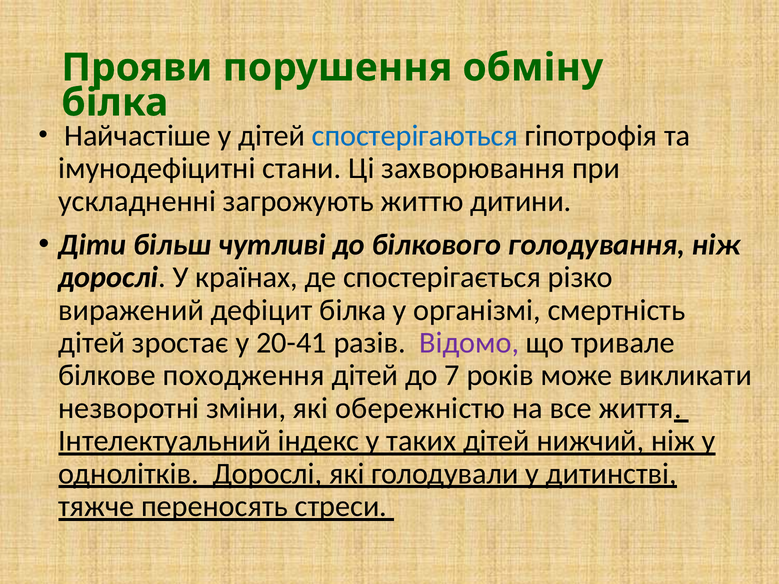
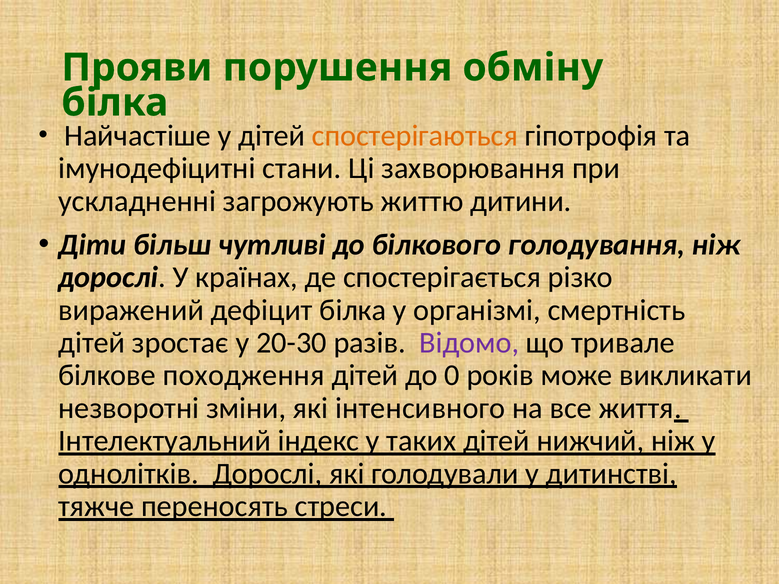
спостерігаються colour: blue -> orange
20-41: 20-41 -> 20-30
7: 7 -> 0
обережністю: обережністю -> інтенсивного
